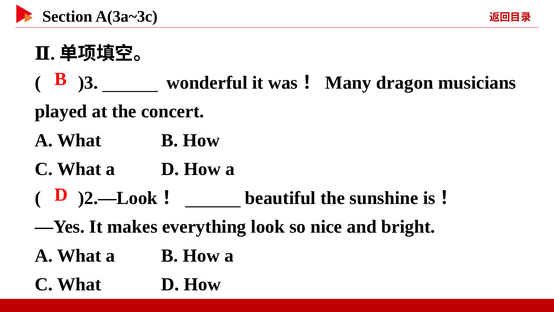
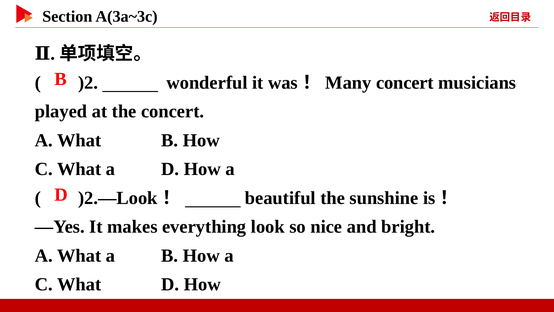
)3: )3 -> )2
dragon at (405, 83): dragon -> concert
